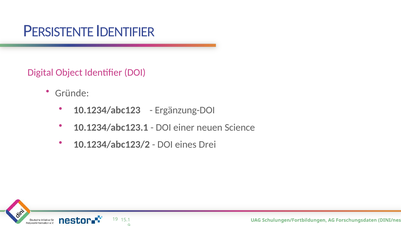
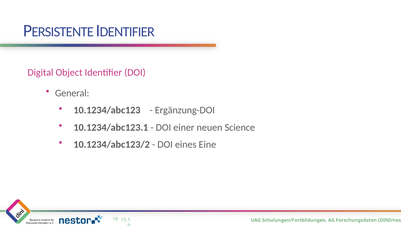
Gründe: Gründe -> General
Drei: Drei -> Eine
